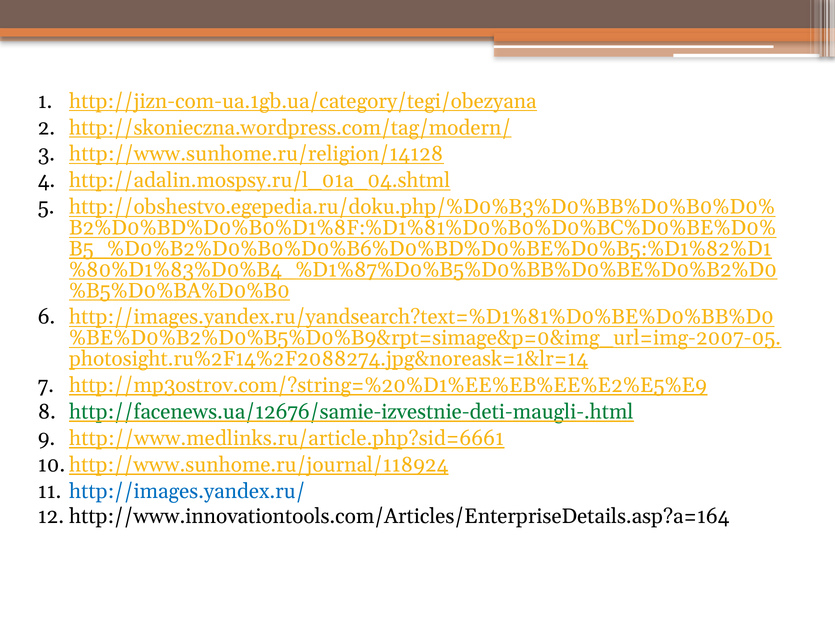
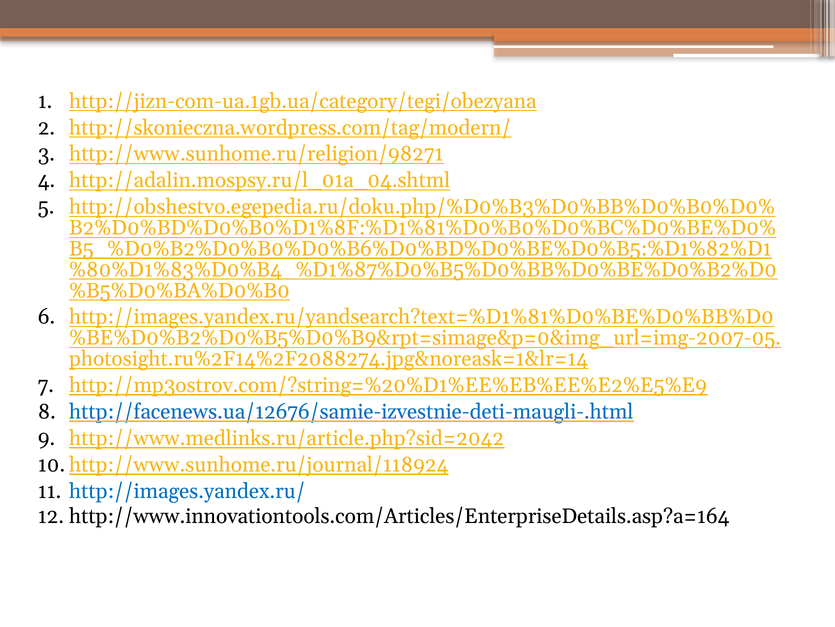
http://www.sunhome.ru/religion/14128: http://www.sunhome.ru/religion/14128 -> http://www.sunhome.ru/religion/98271
http://facenews.ua/12676/samie-izvestnie-deti-maugli-.html colour: green -> blue
http://www.medlinks.ru/article.php?sid=6661: http://www.medlinks.ru/article.php?sid=6661 -> http://www.medlinks.ru/article.php?sid=2042
